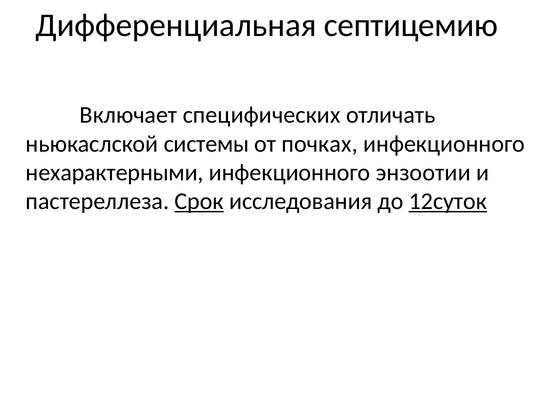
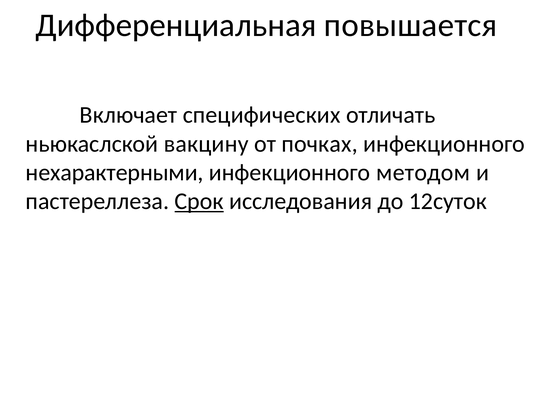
септицемию: септицемию -> повышается
системы: системы -> вакцину
энзоотии: энзоотии -> методом
12суток underline: present -> none
